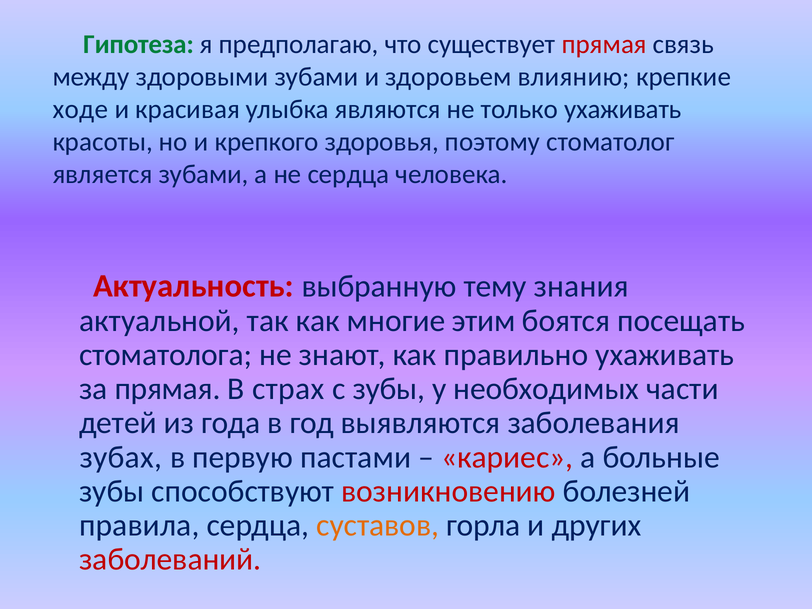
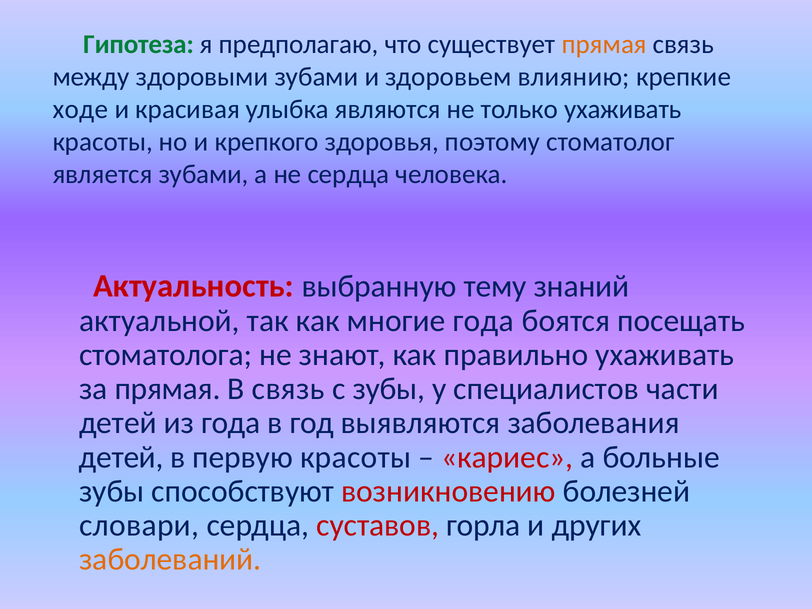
прямая at (604, 44) colour: red -> orange
знания: знания -> знаний
многие этим: этим -> года
В страх: страх -> связь
необходимых: необходимых -> специалистов
зубах at (121, 457): зубах -> детей
первую пастами: пастами -> красоты
правила: правила -> словари
суставов colour: orange -> red
заболеваний colour: red -> orange
